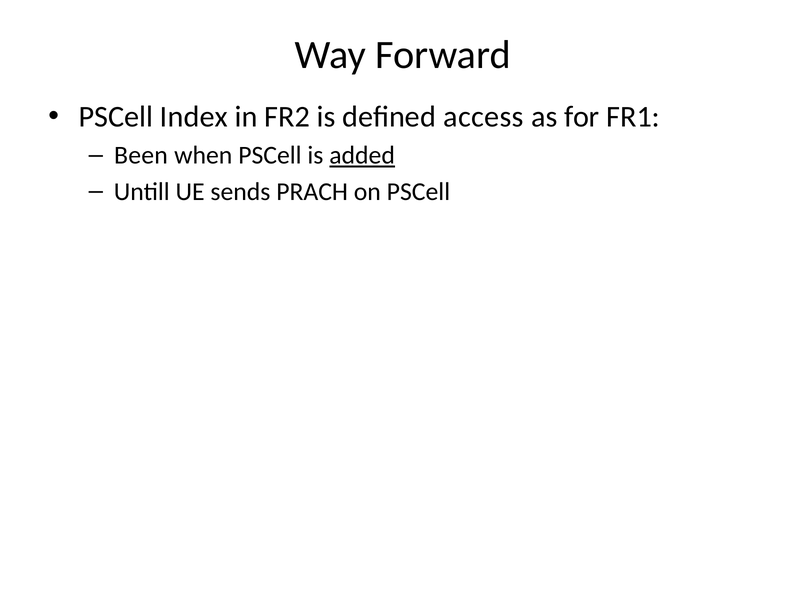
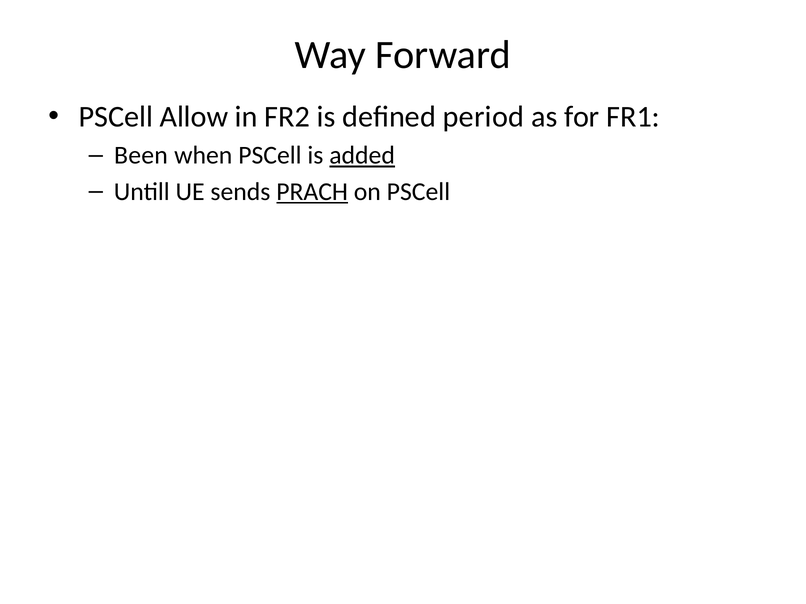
Index: Index -> Allow
access: access -> period
PRACH underline: none -> present
